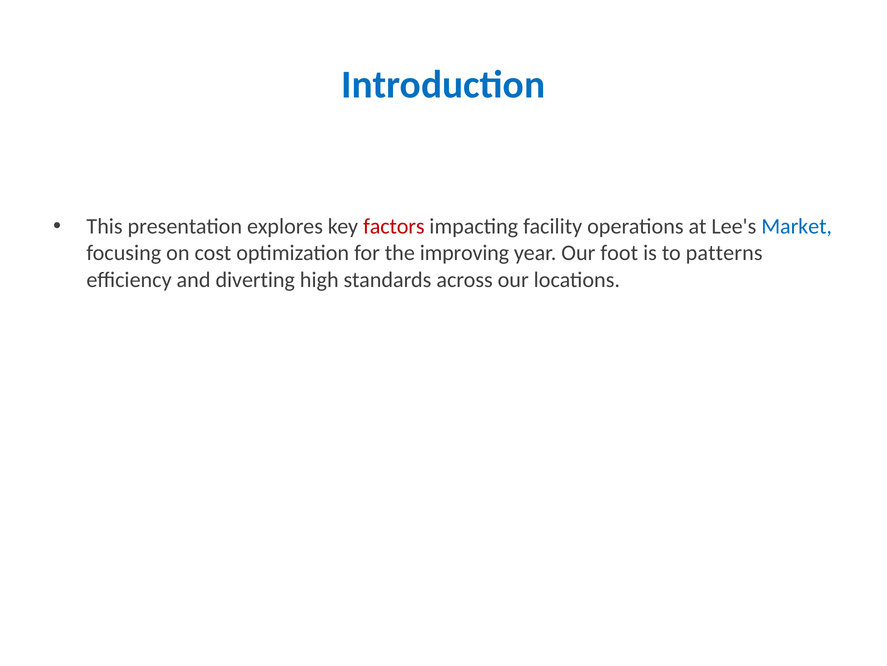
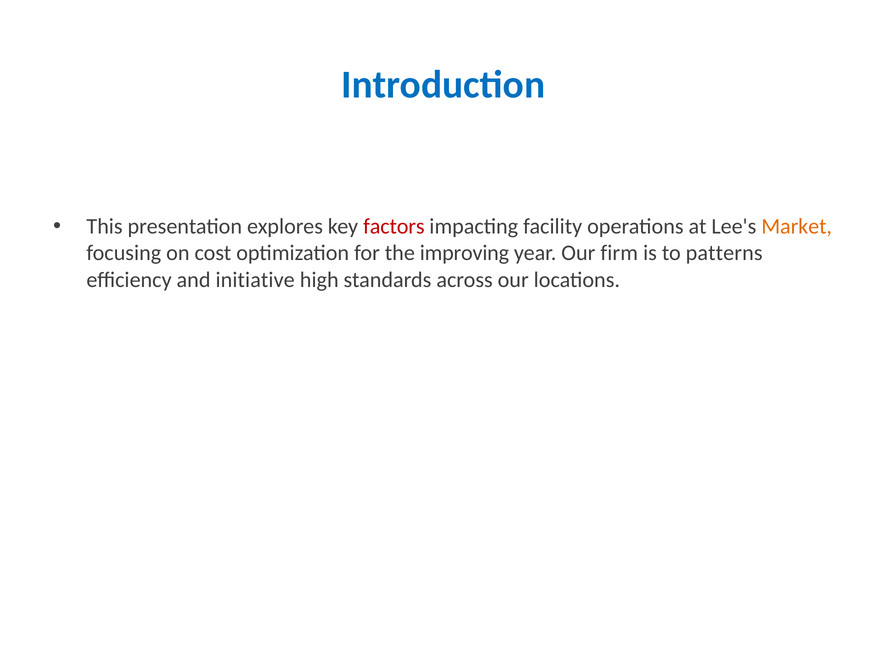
Market colour: blue -> orange
foot: foot -> firm
diverting: diverting -> initiative
